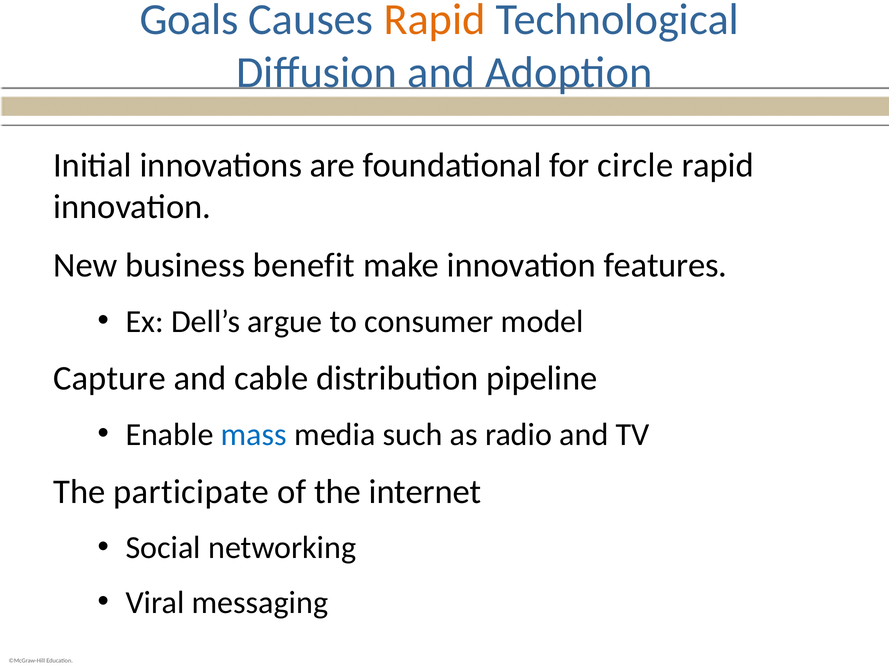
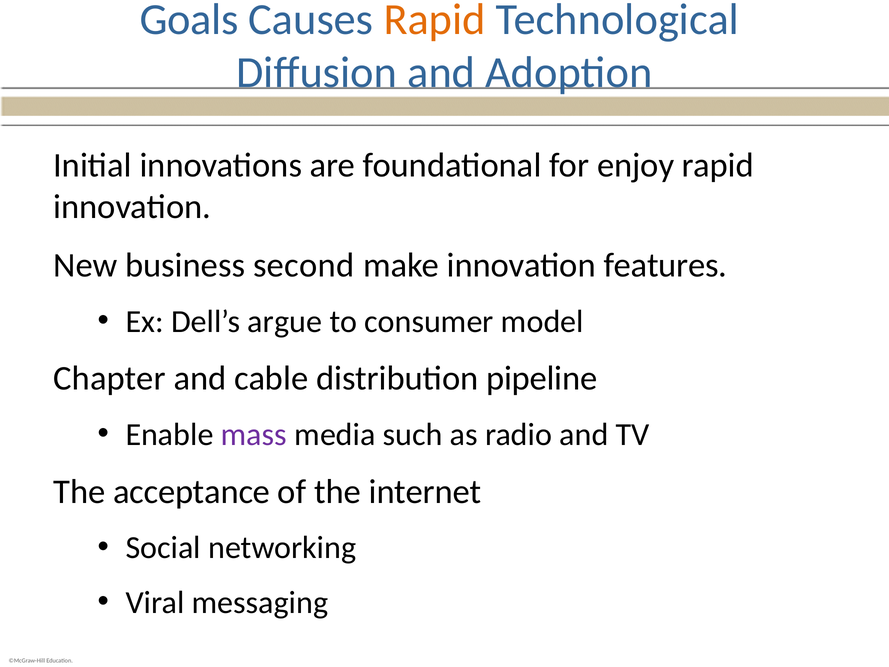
circle: circle -> enjoy
benefit: benefit -> second
Capture: Capture -> Chapter
mass colour: blue -> purple
participate: participate -> acceptance
